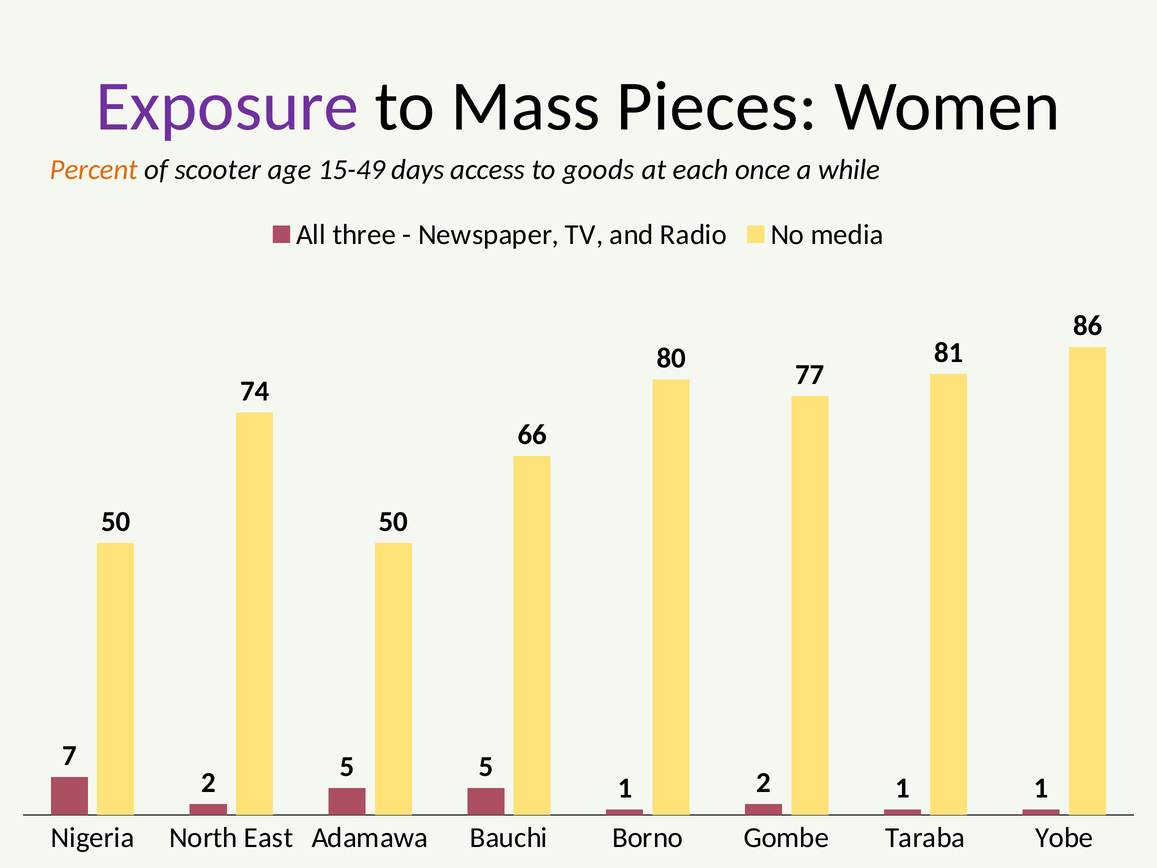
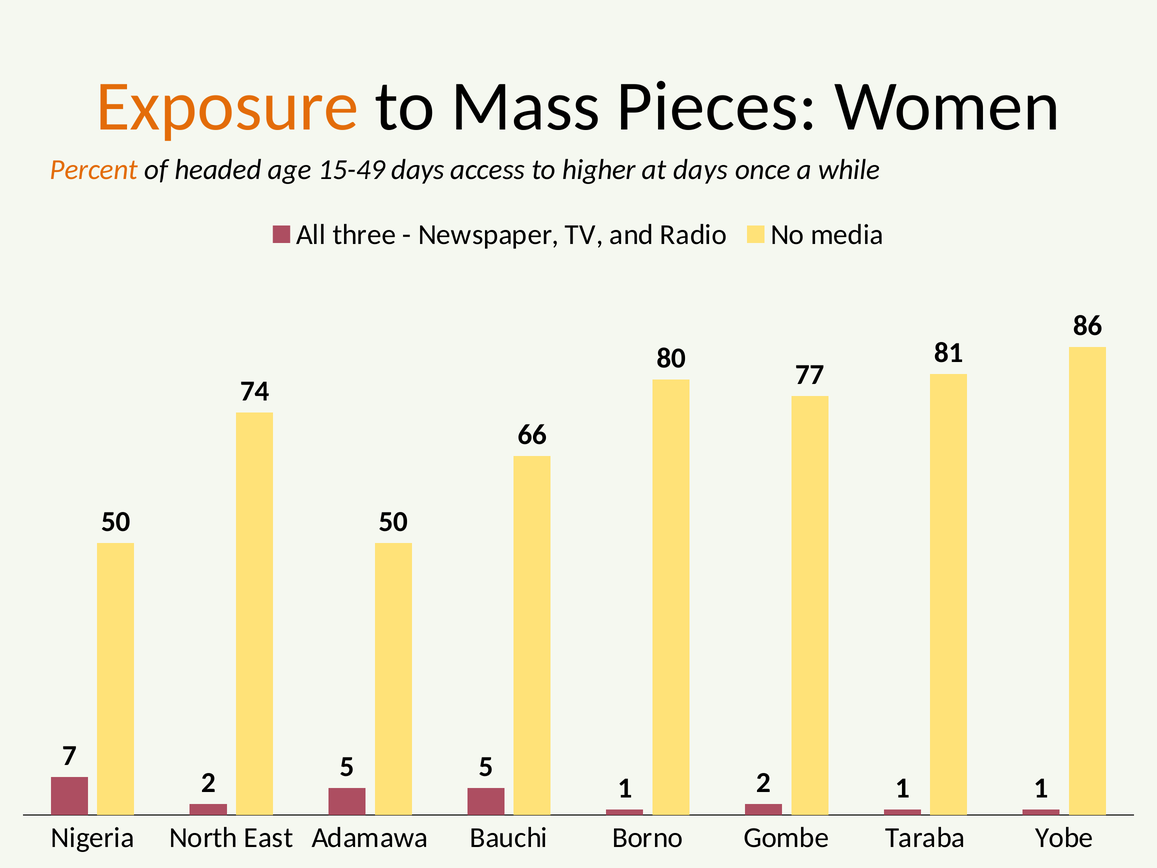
Exposure colour: purple -> orange
scooter: scooter -> headed
goods: goods -> higher
at each: each -> days
